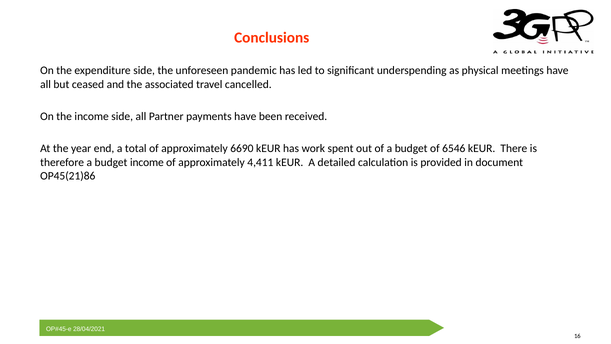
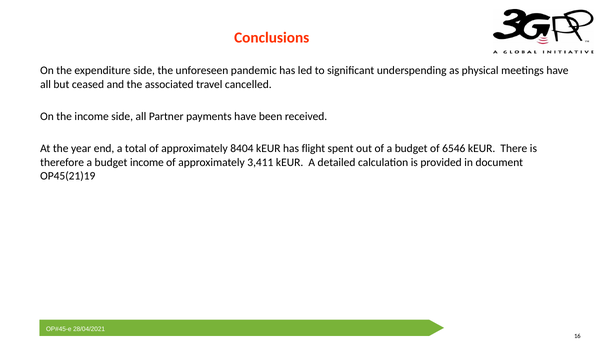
6690: 6690 -> 8404
work: work -> flight
4,411: 4,411 -> 3,411
OP45(21)86: OP45(21)86 -> OP45(21)19
